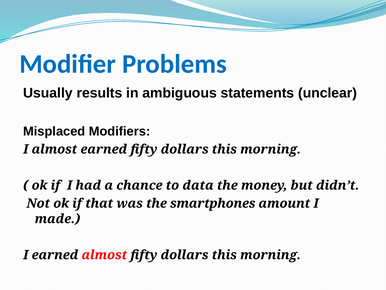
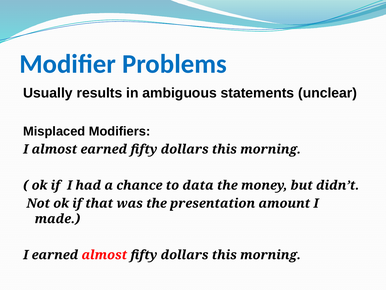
smartphones: smartphones -> presentation
